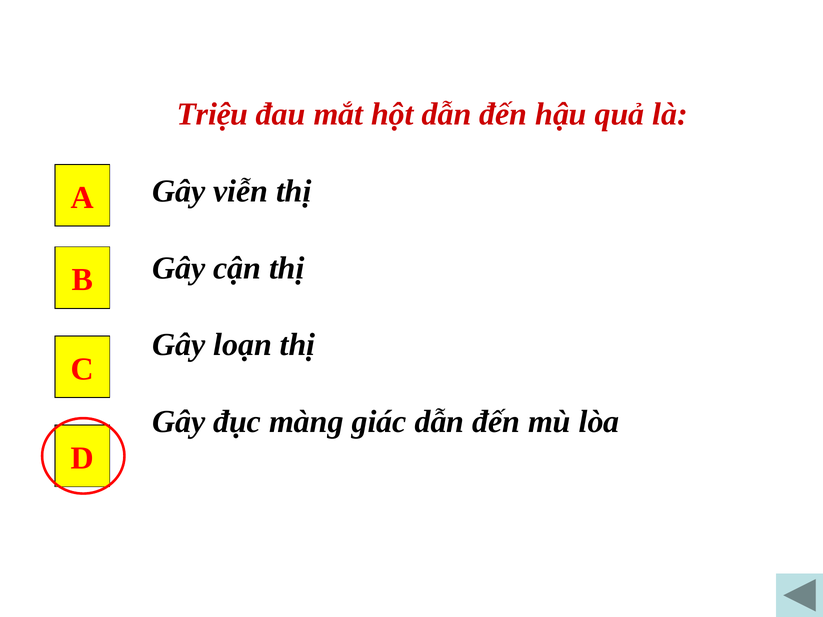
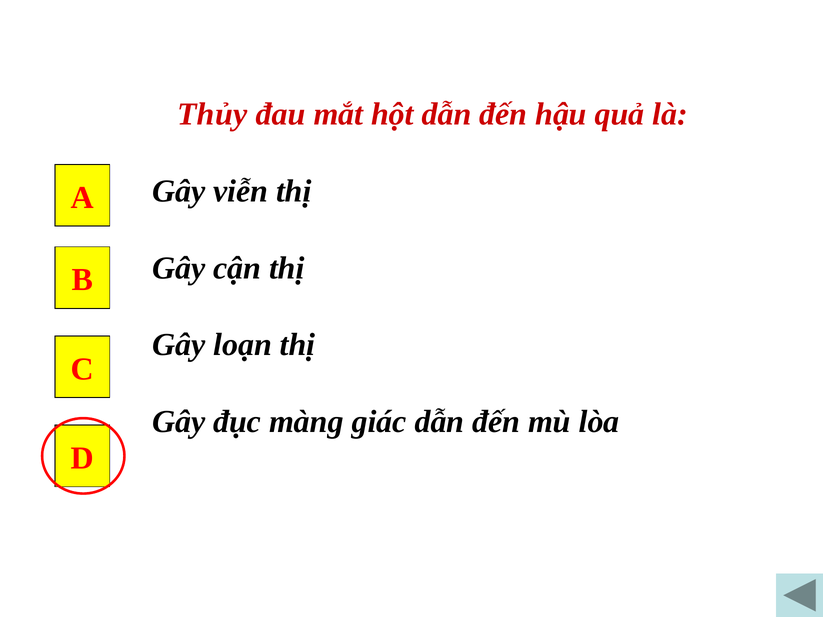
Triệu: Triệu -> Thủy
